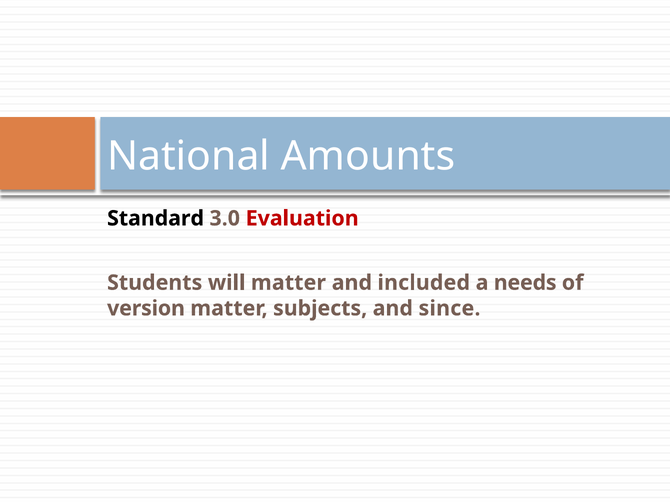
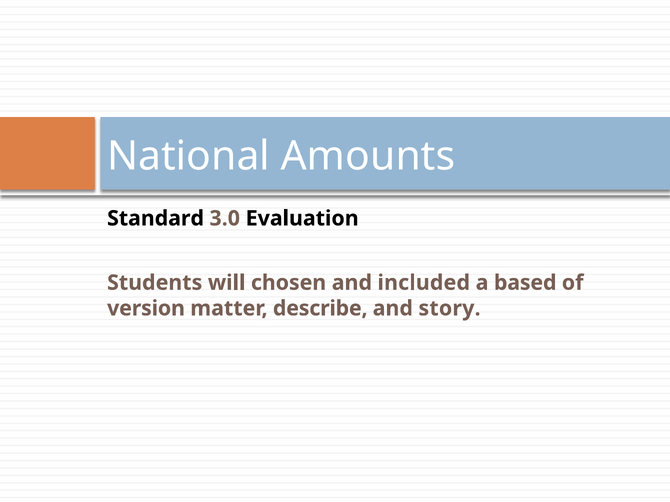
Evaluation colour: red -> black
will matter: matter -> chosen
needs: needs -> based
subjects: subjects -> describe
since: since -> story
